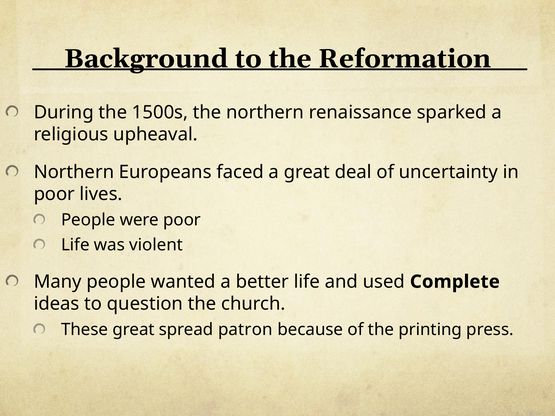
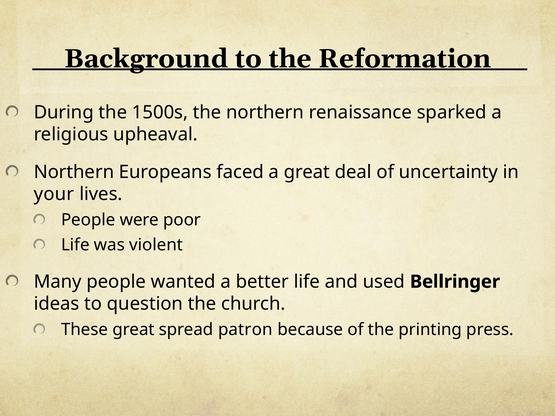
poor at (54, 194): poor -> your
Complete: Complete -> Bellringer
